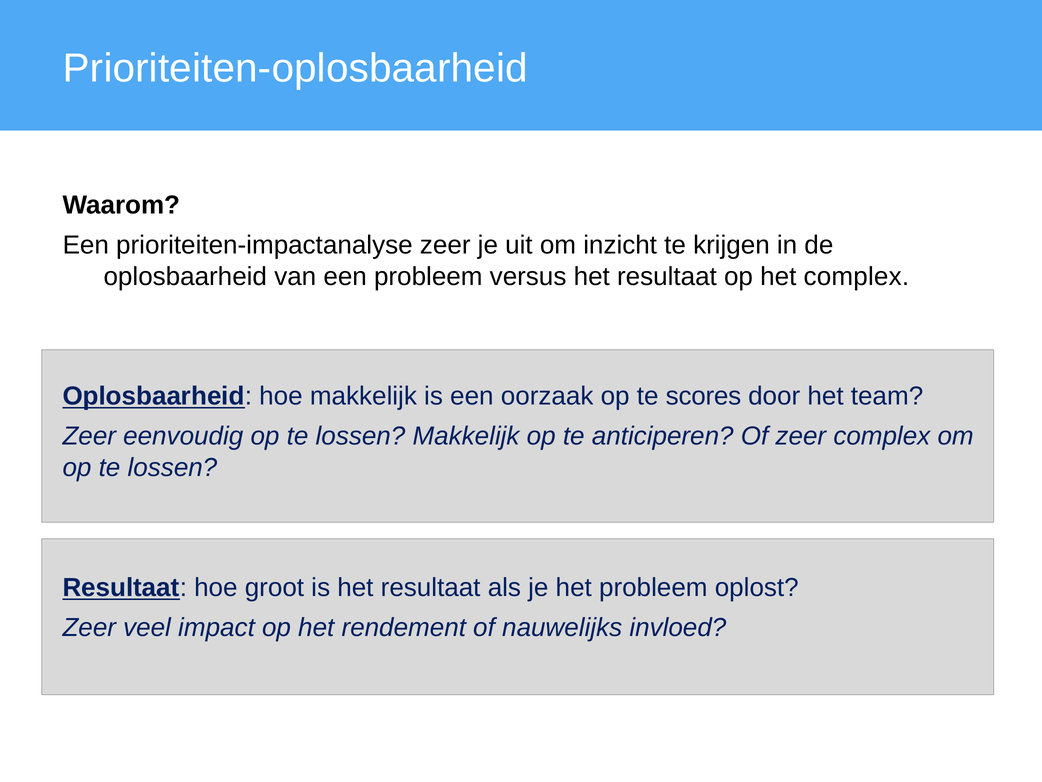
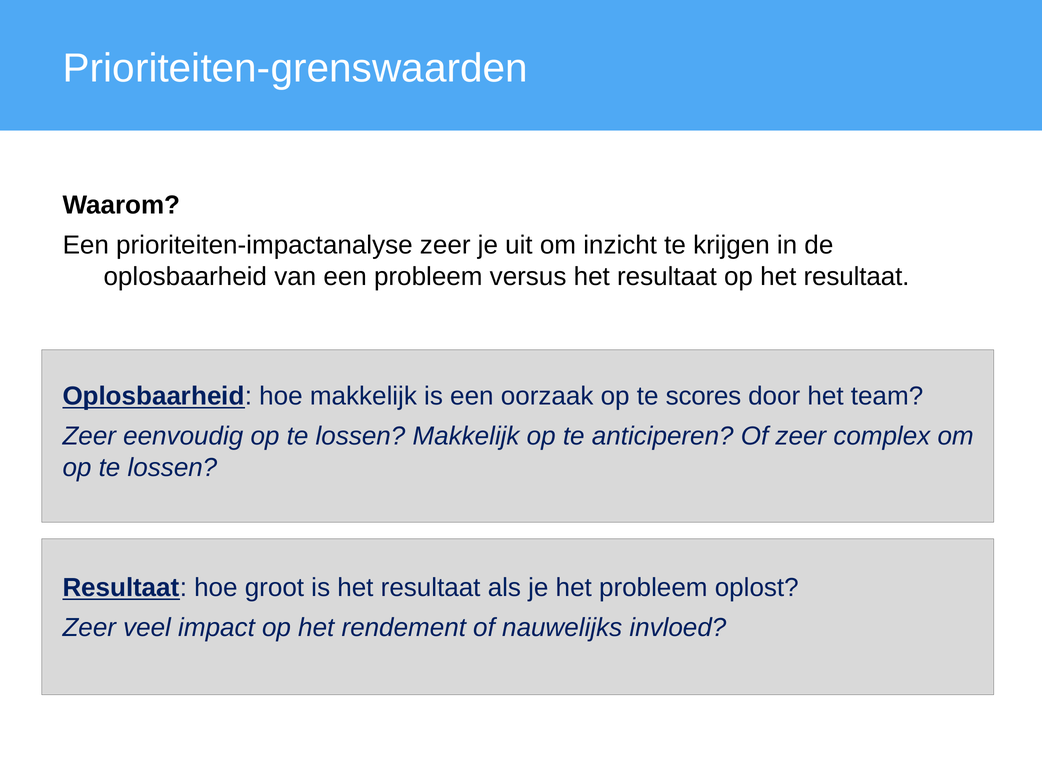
Prioriteiten-oplosbaarheid: Prioriteiten-oplosbaarheid -> Prioriteiten-grenswaarden
op het complex: complex -> resultaat
